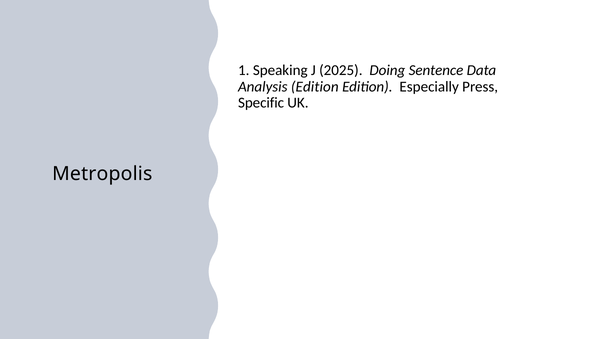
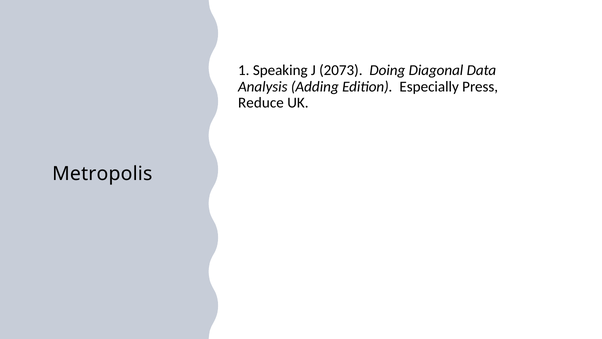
2025: 2025 -> 2073
Sentence: Sentence -> Diagonal
Analysis Edition: Edition -> Adding
Specific: Specific -> Reduce
